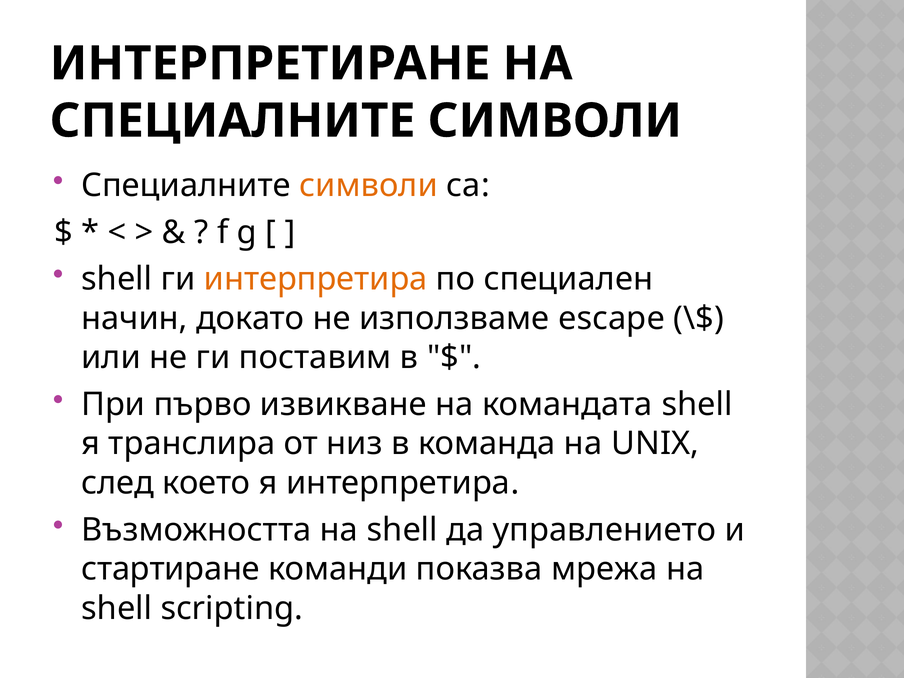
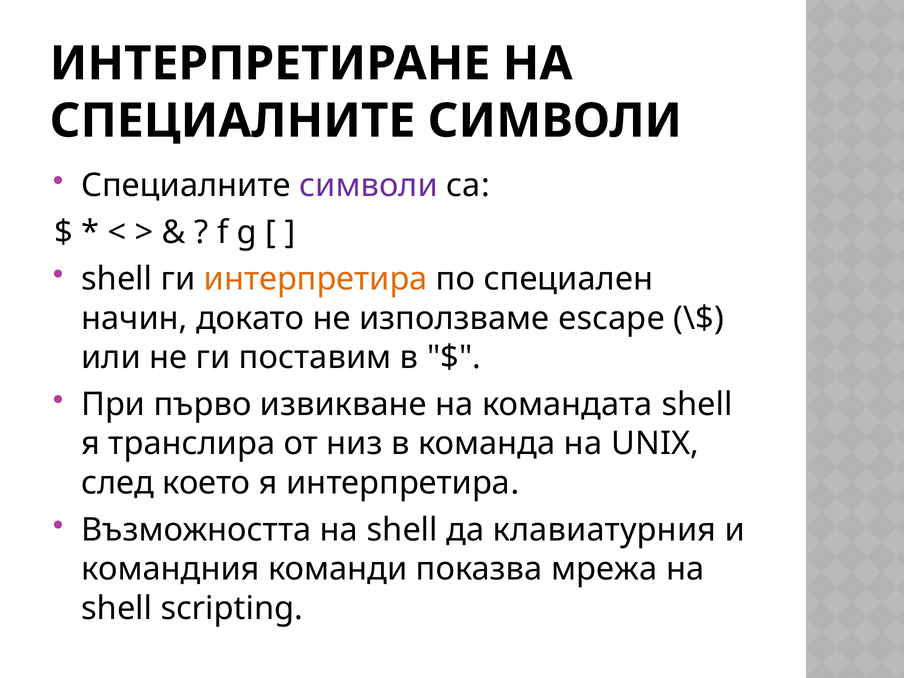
символи at (368, 186) colour: orange -> purple
управлението: управлението -> клавиатурния
стартиране: стартиране -> командния
